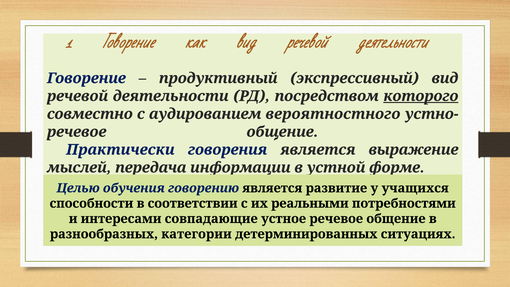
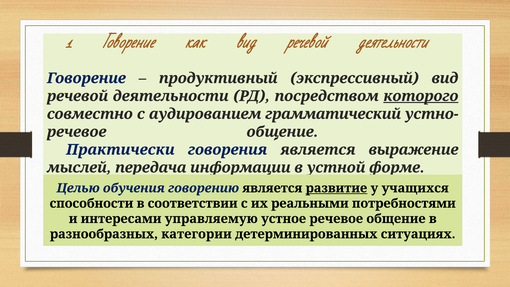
вероятностного: вероятностного -> грамматический
развитие underline: none -> present
совпадающие: совпадающие -> управляемую
